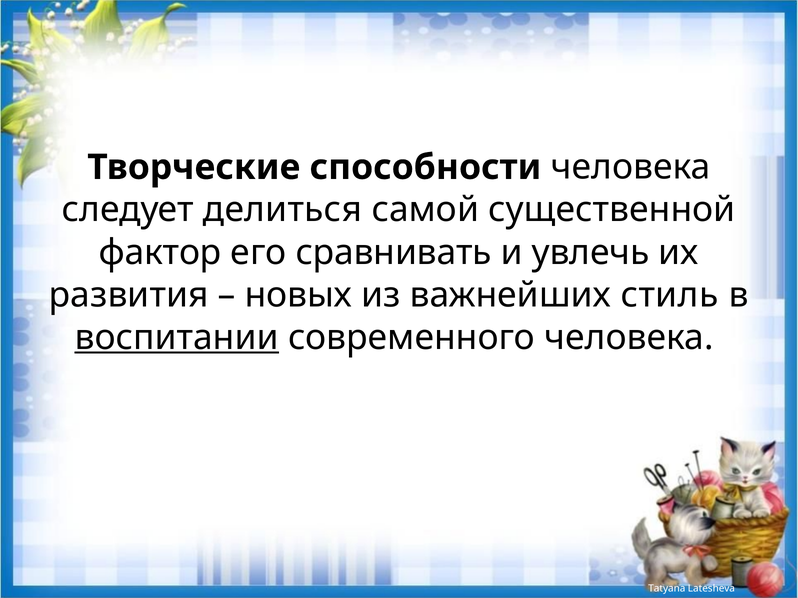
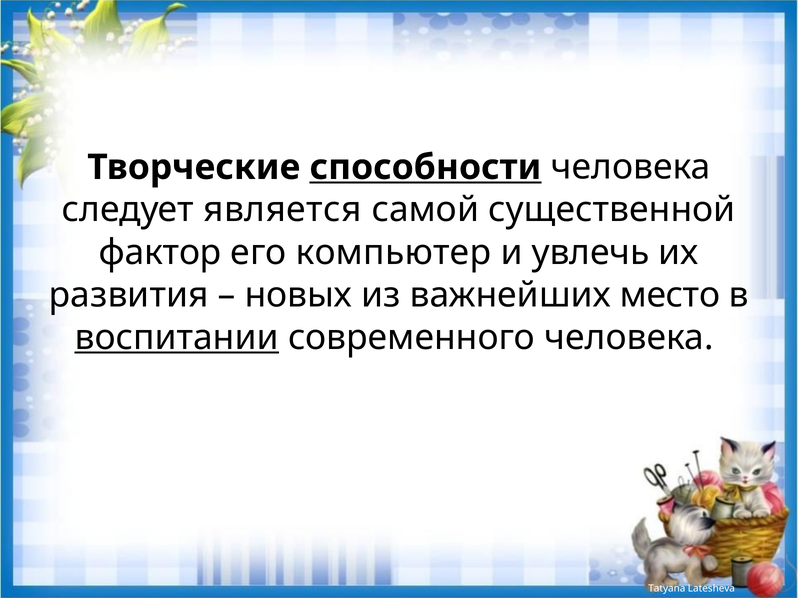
способности underline: none -> present
делиться: делиться -> является
сравнивать: сравнивать -> компьютер
стиль: стиль -> место
